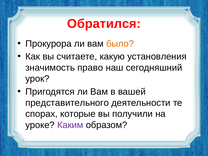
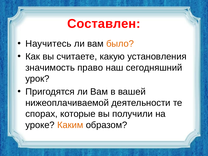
Обратился: Обратился -> Составлен
Прокурора: Прокурора -> Научитесь
представительного: представительного -> нижеоплачиваемой
Каким colour: purple -> orange
